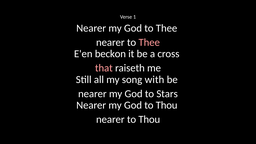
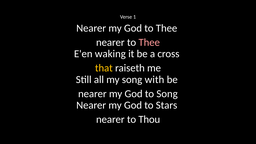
beckon: beckon -> waking
that colour: pink -> yellow
to Stars: Stars -> Song
God to Thou: Thou -> Stars
